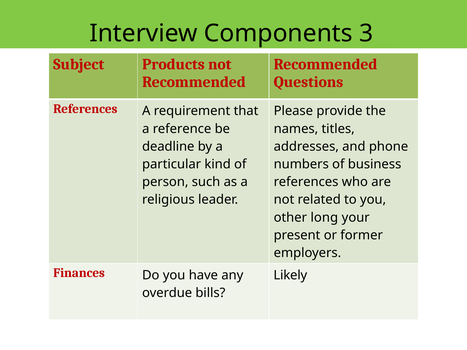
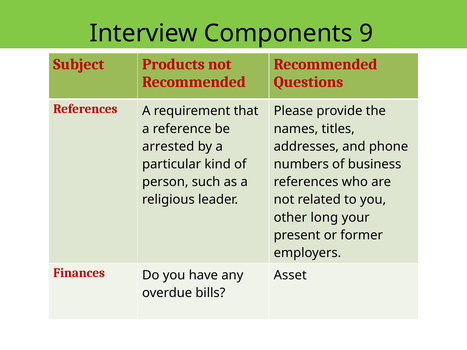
3: 3 -> 9
deadline: deadline -> arrested
Likely: Likely -> Asset
